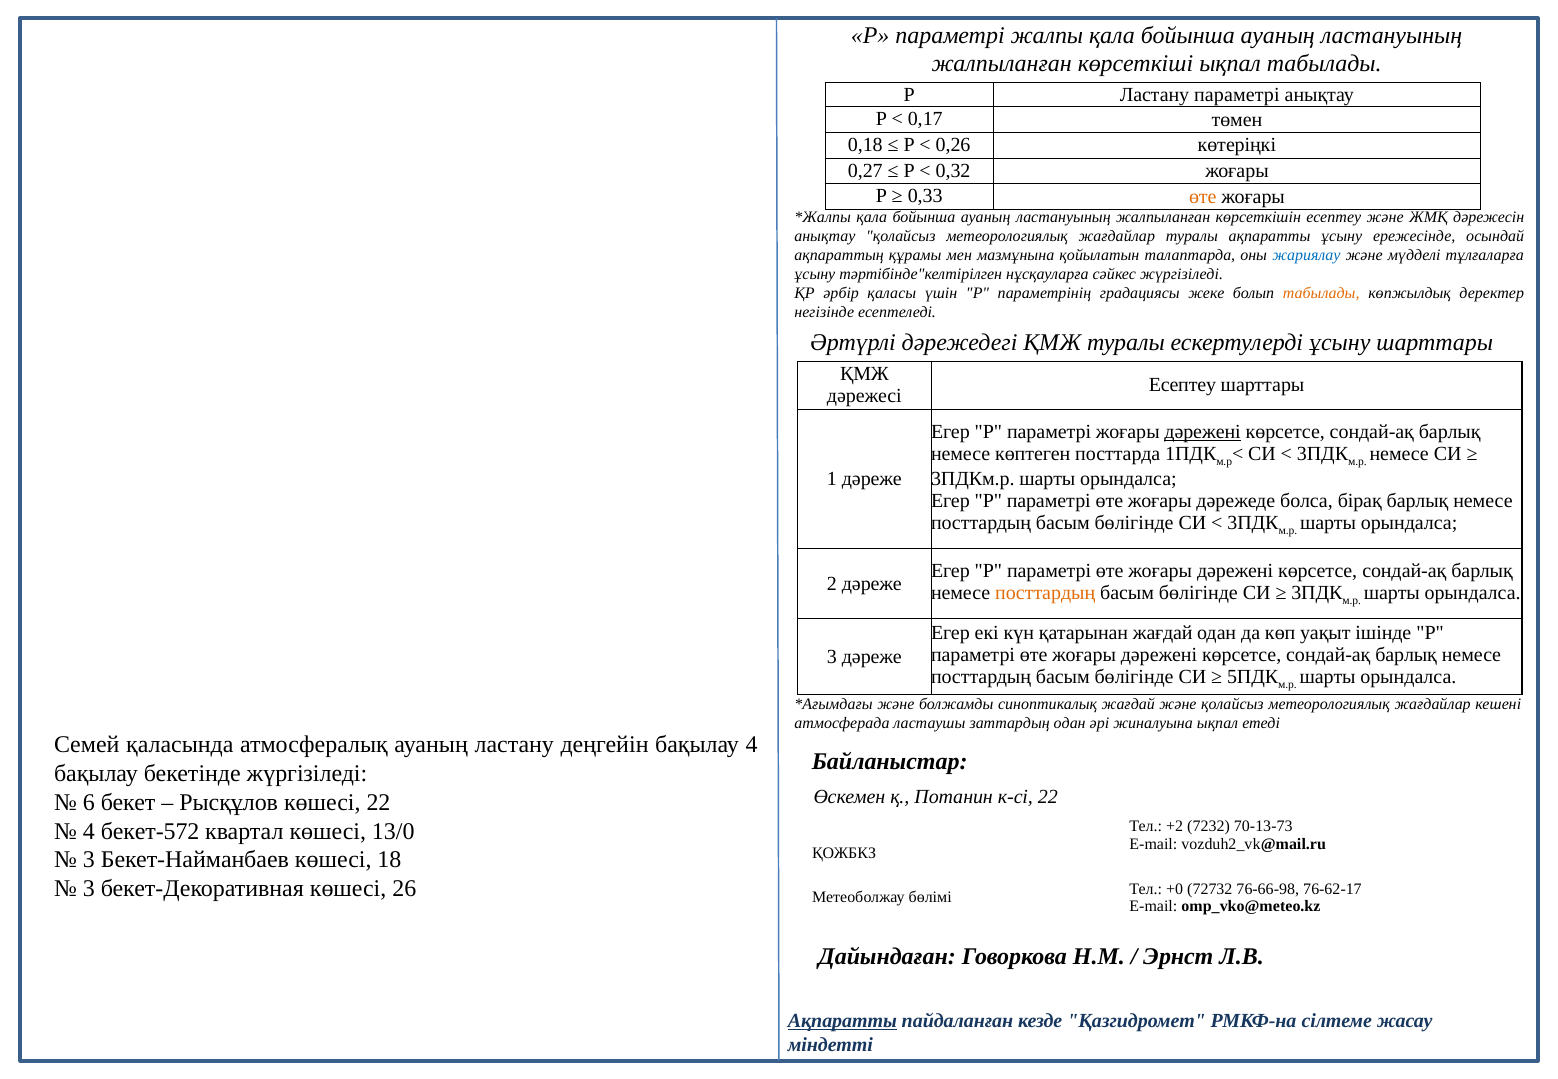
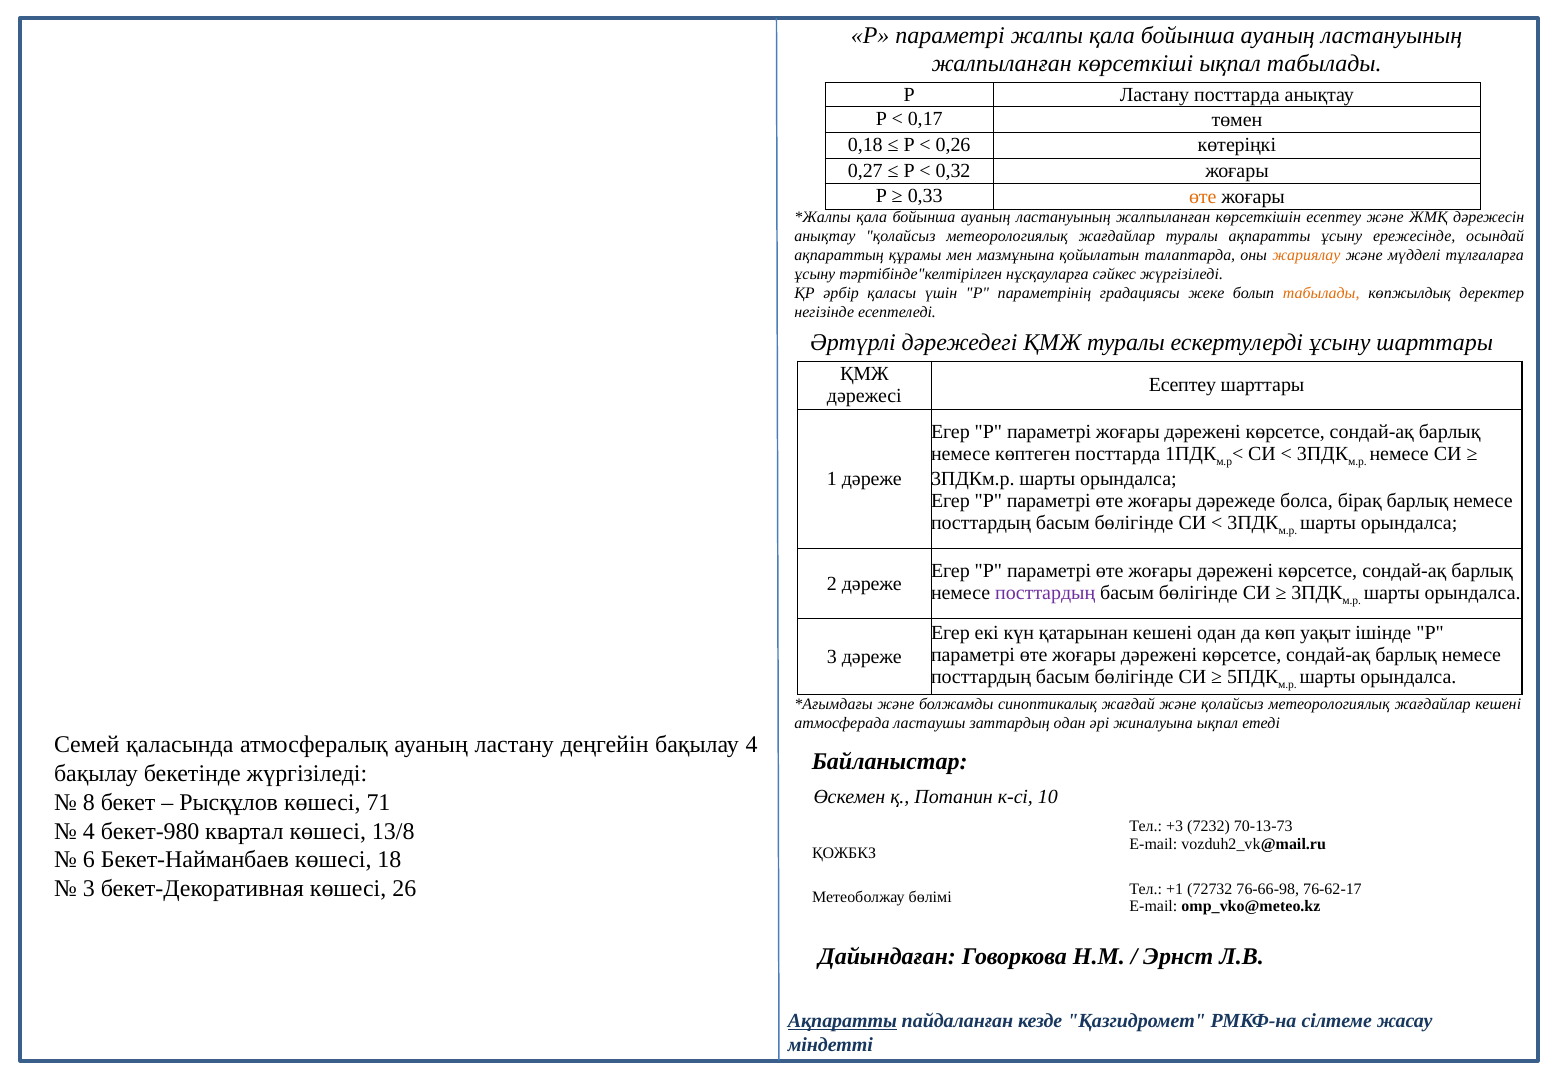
Ластану параметрі: параметрі -> посттарда
жариялау colour: blue -> orange
дәрежені at (1203, 432) underline: present -> none
посттардың at (1045, 593) colour: orange -> purple
қатарынан жағдай: жағдай -> кешені
к-сі 22: 22 -> 10
6: 6 -> 8
көшесі 22: 22 -> 71
+2: +2 -> +3
бекет-572: бекет-572 -> бекет-980
13/0: 13/0 -> 13/8
3 at (89, 860): 3 -> 6
+0: +0 -> +1
